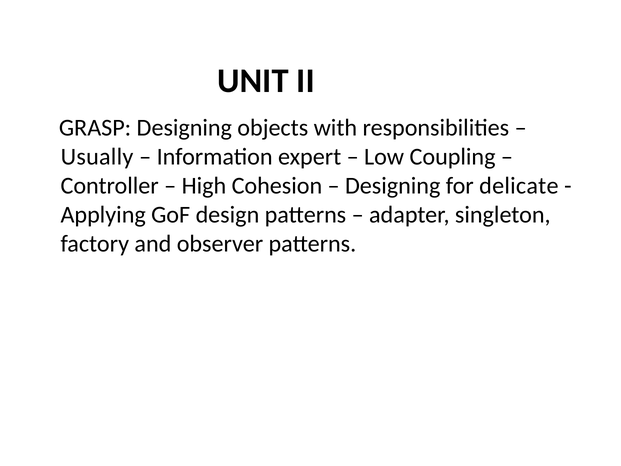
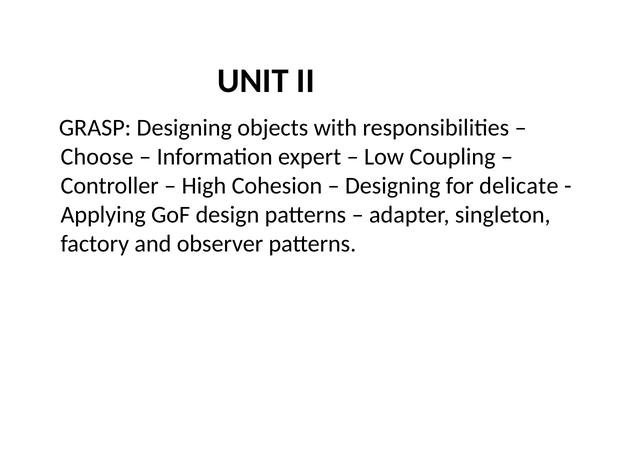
Usually: Usually -> Choose
